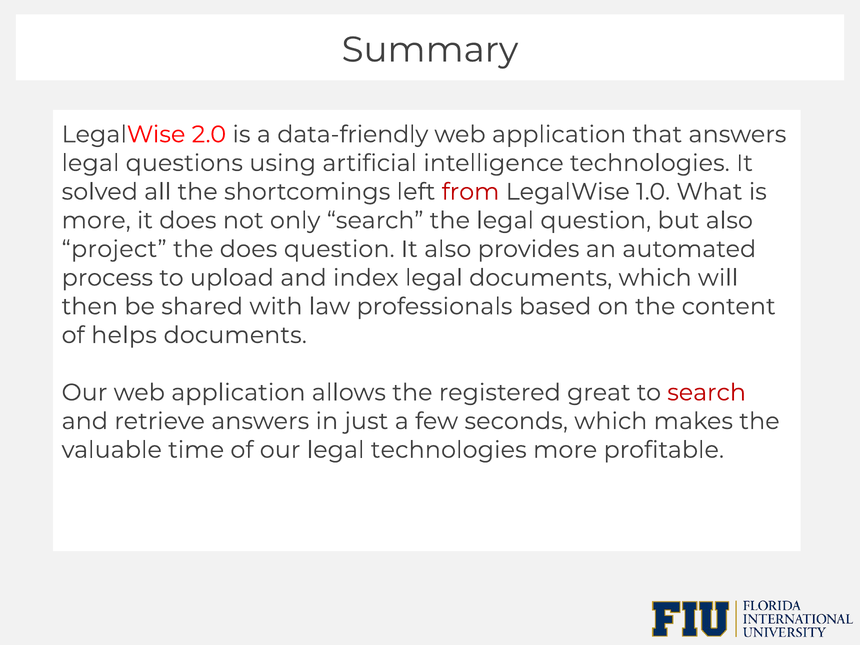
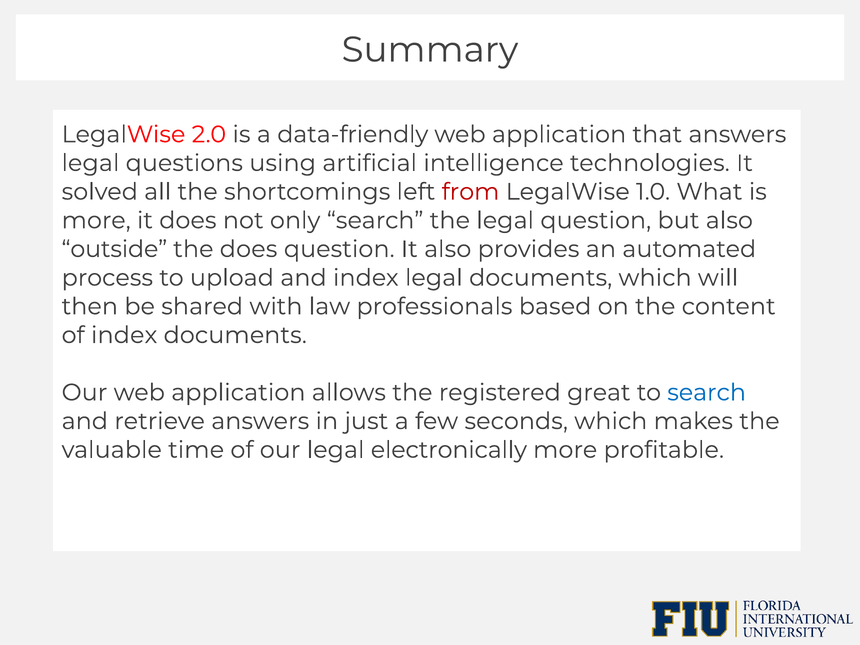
project: project -> outside
of helps: helps -> index
search at (707, 393) colour: red -> blue
legal technologies: technologies -> electronically
